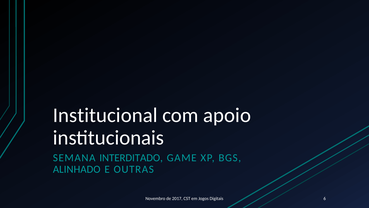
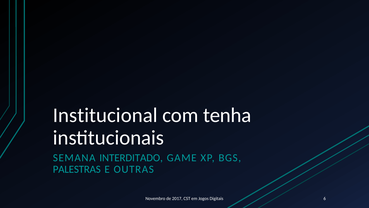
apoio: apoio -> tenha
ALINHADO: ALINHADO -> PALESTRAS
